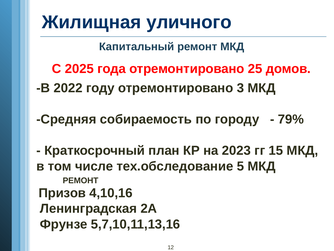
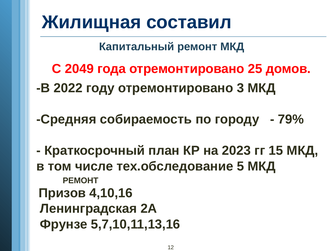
уличного: уличного -> составил
2025: 2025 -> 2049
